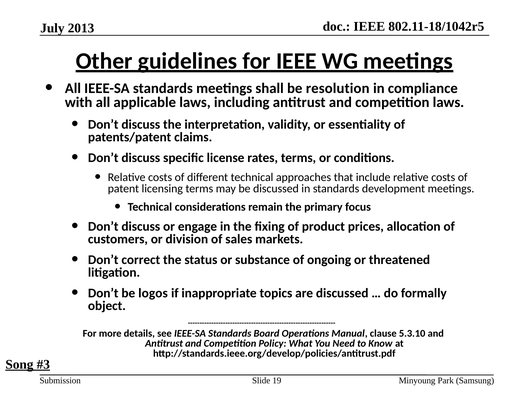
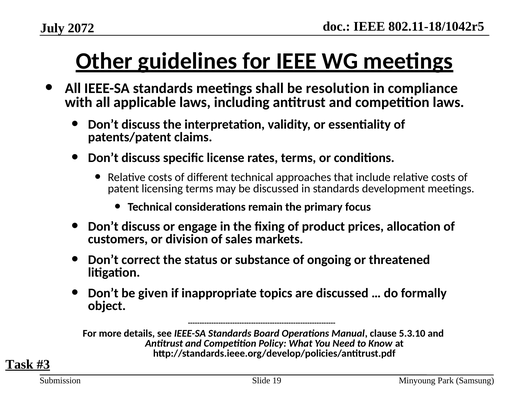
2013: 2013 -> 2072
logos: logos -> given
Song: Song -> Task
